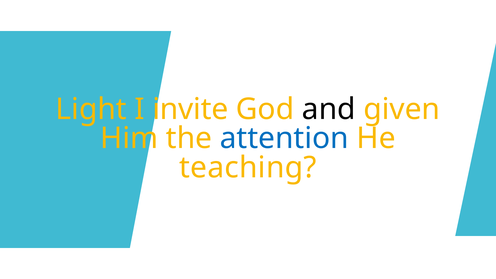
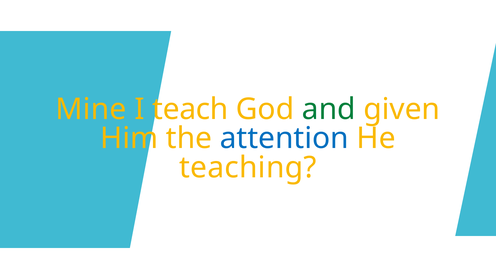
Light: Light -> Mine
invite: invite -> teach
and colour: black -> green
